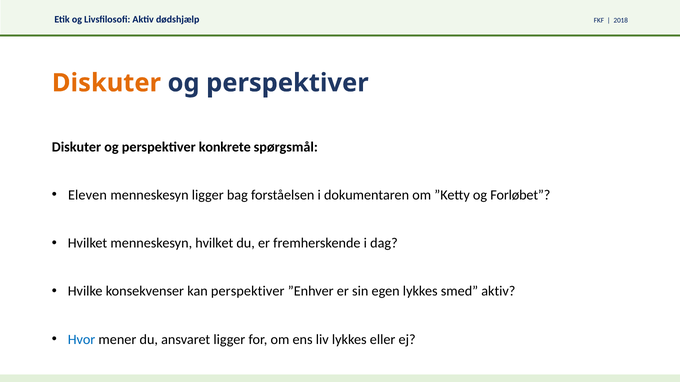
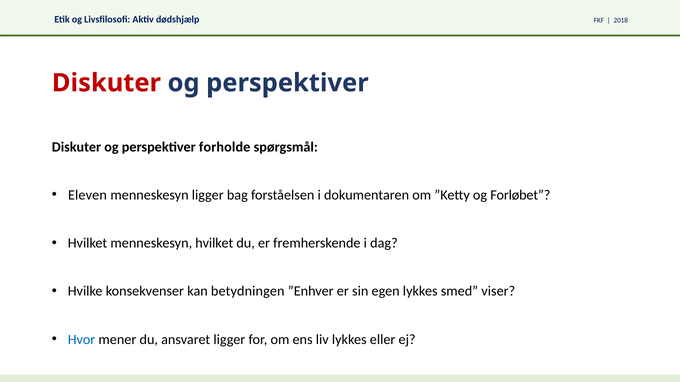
Diskuter at (106, 83) colour: orange -> red
konkrete: konkrete -> forholde
kan perspektiver: perspektiver -> betydningen
smed aktiv: aktiv -> viser
